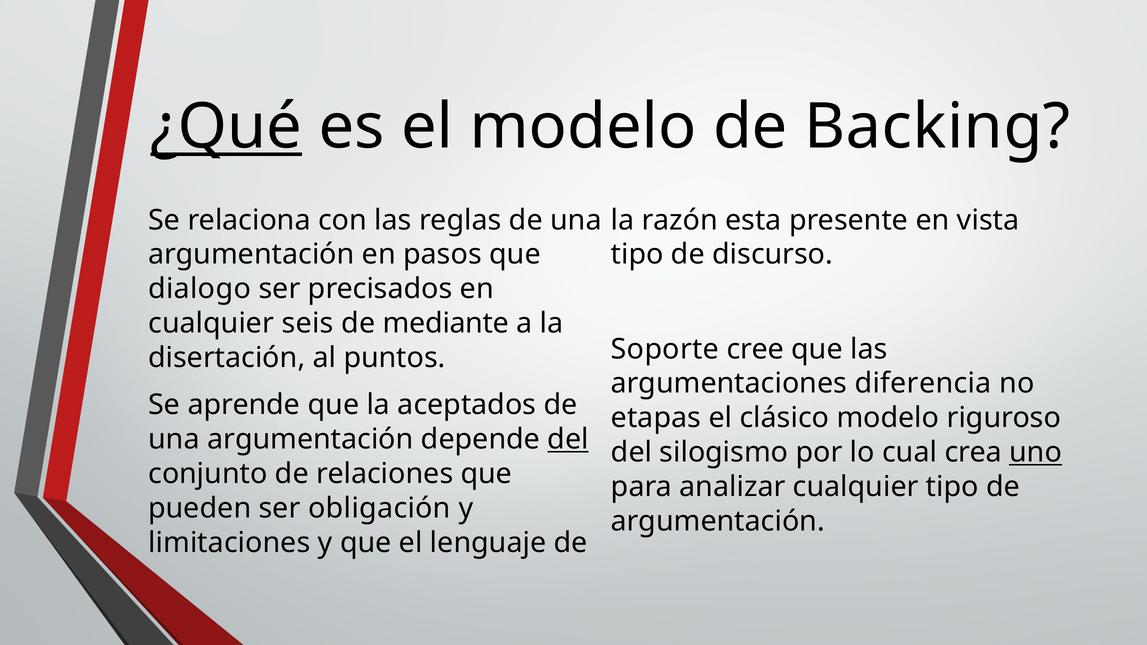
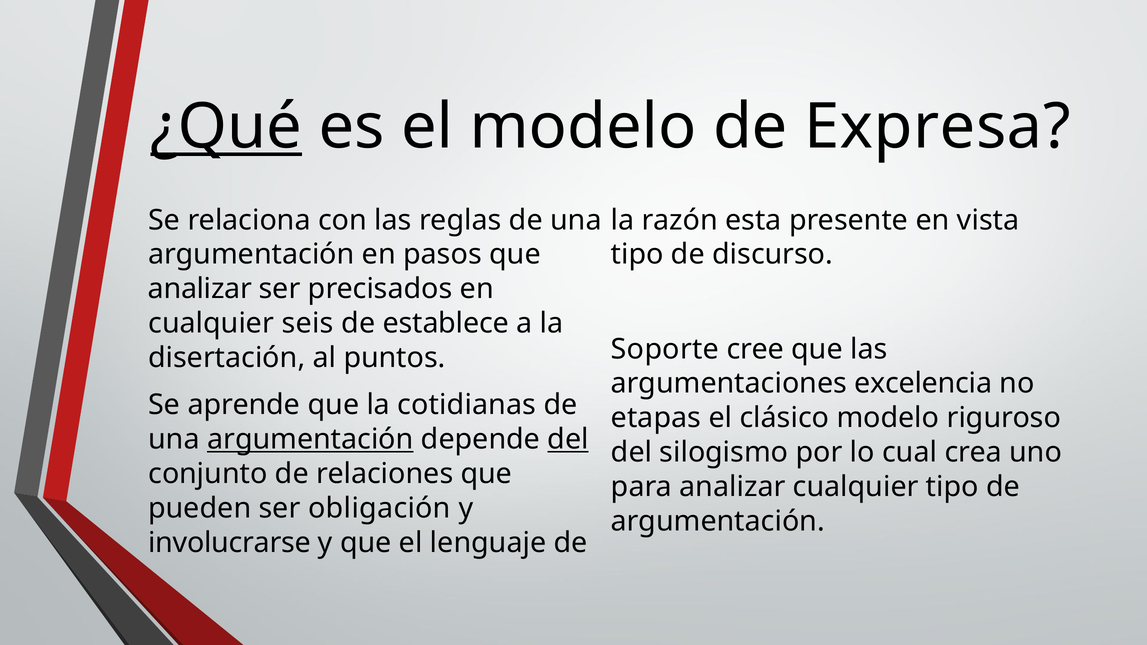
Backing: Backing -> Expresa
dialogo at (200, 289): dialogo -> analizar
mediante: mediante -> establece
diferencia: diferencia -> excelencia
aceptados: aceptados -> cotidianas
argumentación at (310, 440) underline: none -> present
uno underline: present -> none
limitaciones: limitaciones -> involucrarse
